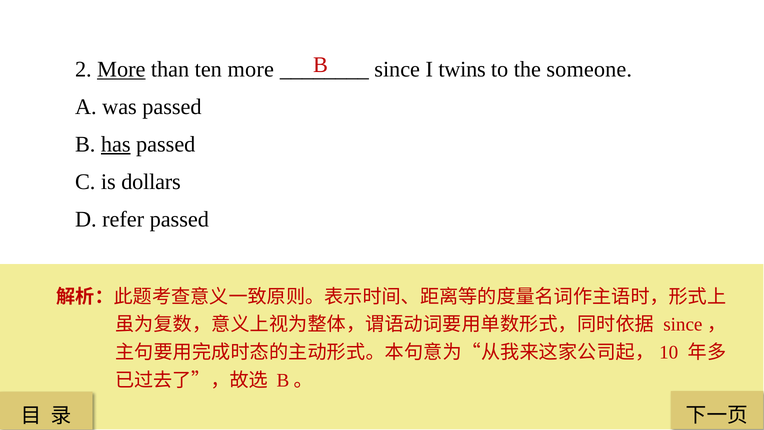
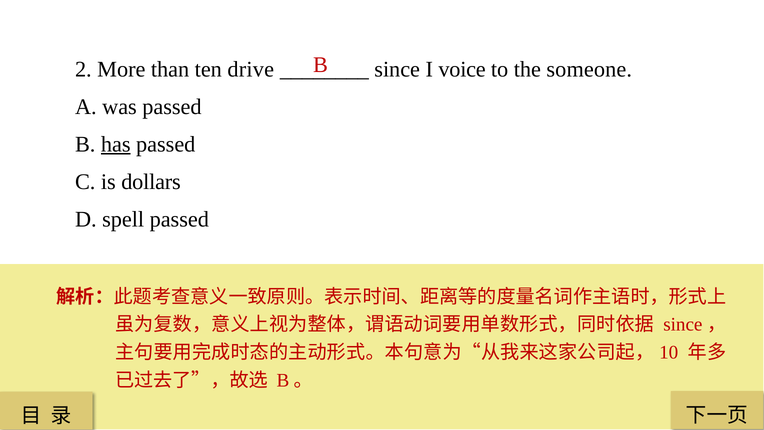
More at (121, 69) underline: present -> none
ten more: more -> drive
twins: twins -> voice
refer: refer -> spell
